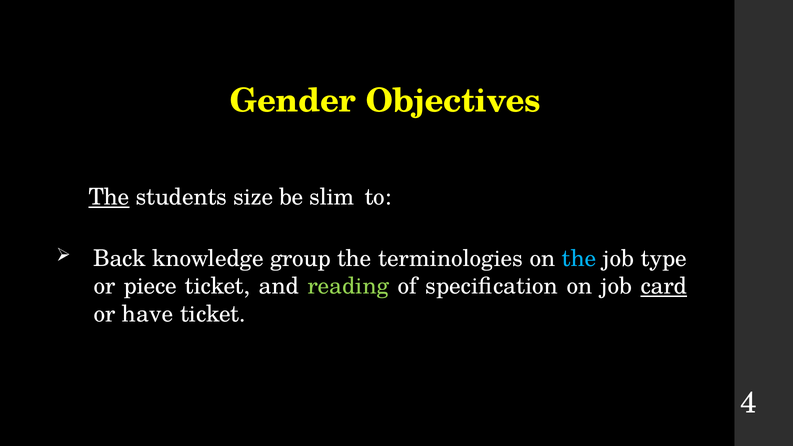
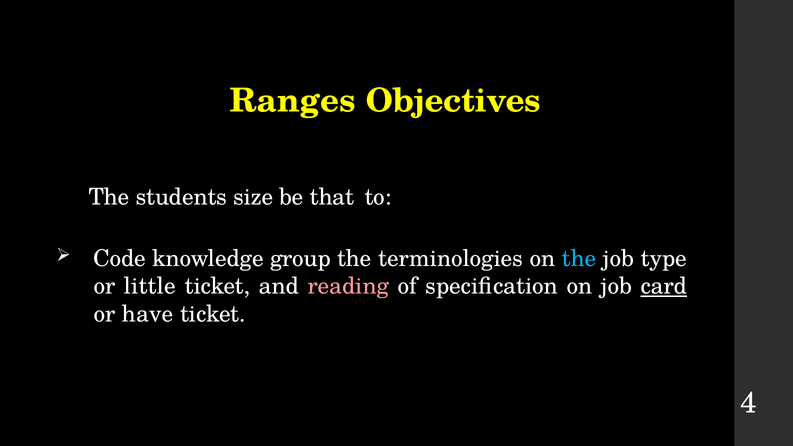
Gender: Gender -> Ranges
The at (109, 197) underline: present -> none
slim: slim -> that
Back: Back -> Code
piece: piece -> little
reading colour: light green -> pink
